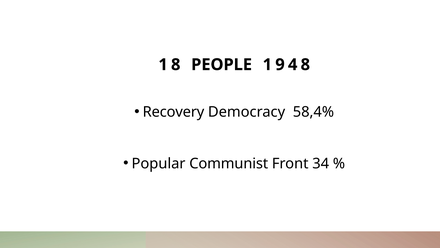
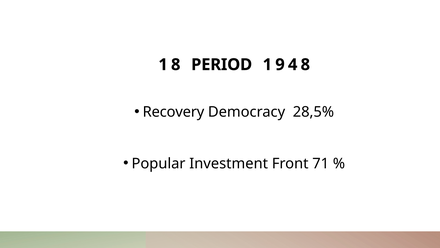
PEOPLE: PEOPLE -> PERIOD
58,4%: 58,4% -> 28,5%
Communist: Communist -> Investment
34: 34 -> 71
